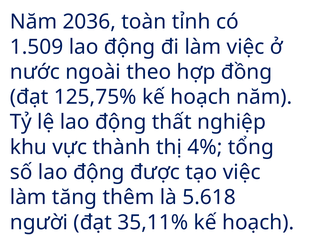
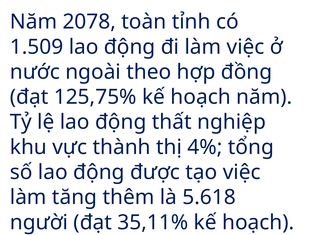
2036: 2036 -> 2078
